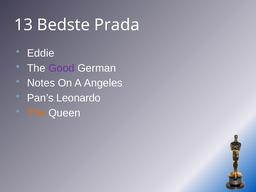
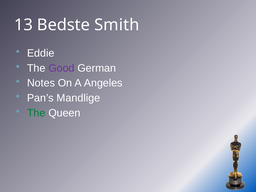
Prada: Prada -> Smith
Leonardo: Leonardo -> Mandlige
The at (36, 113) colour: orange -> green
